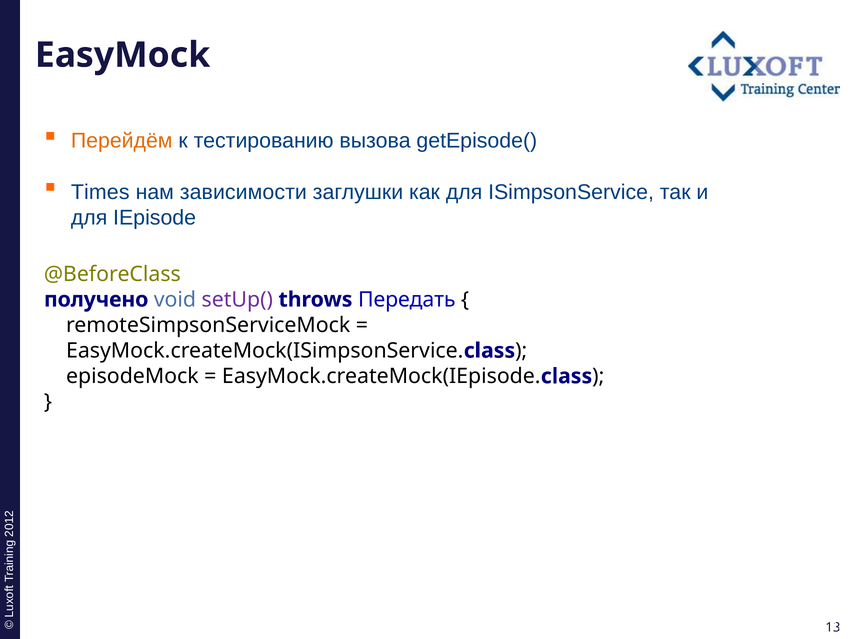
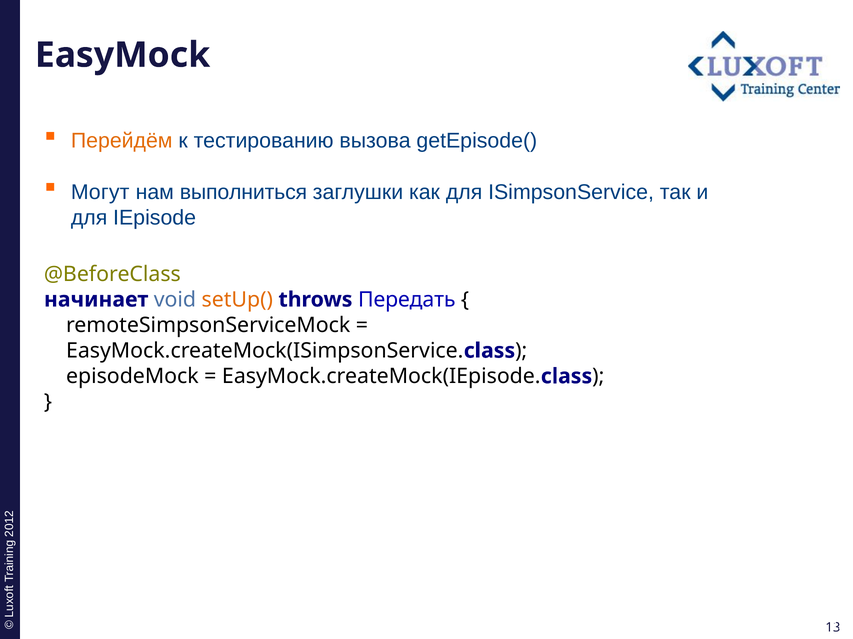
Times: Times -> Могут
зависимости: зависимости -> выполниться
получено: получено -> начинает
setUp( colour: purple -> orange
